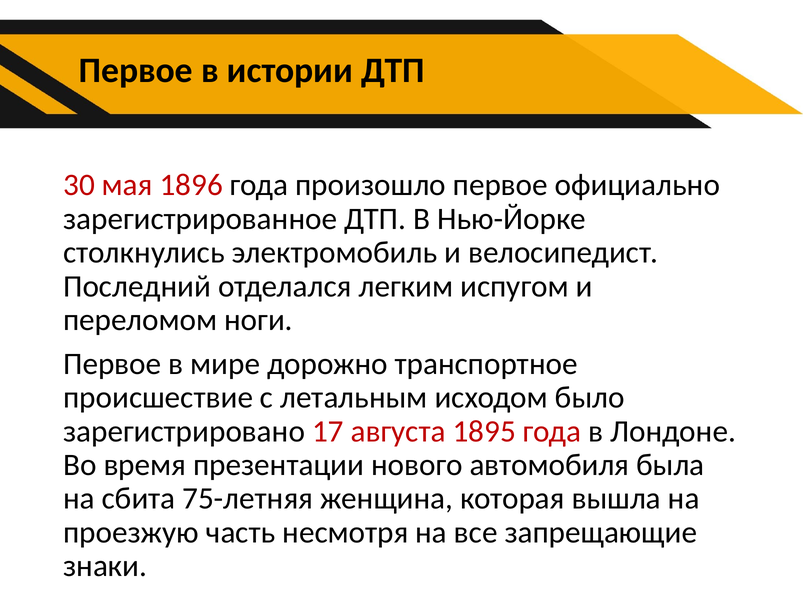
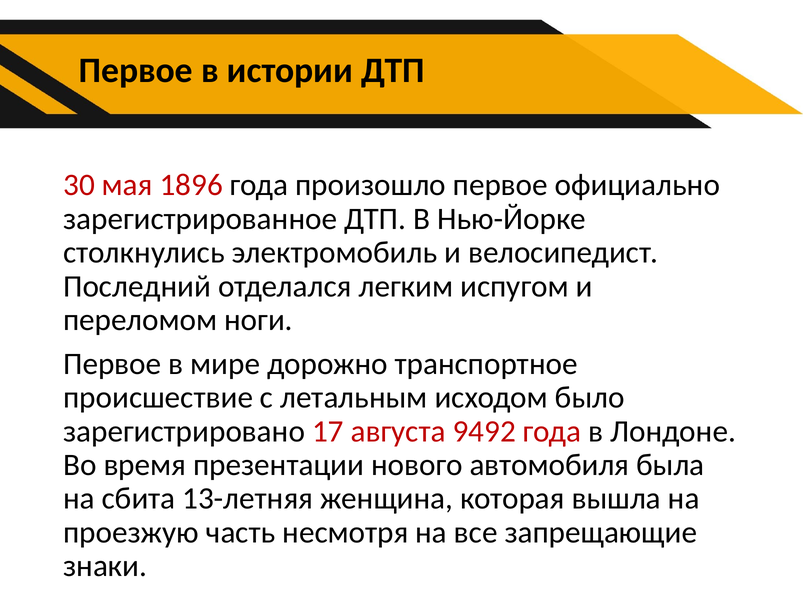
1895: 1895 -> 9492
75-летняя: 75-летняя -> 13-летняя
